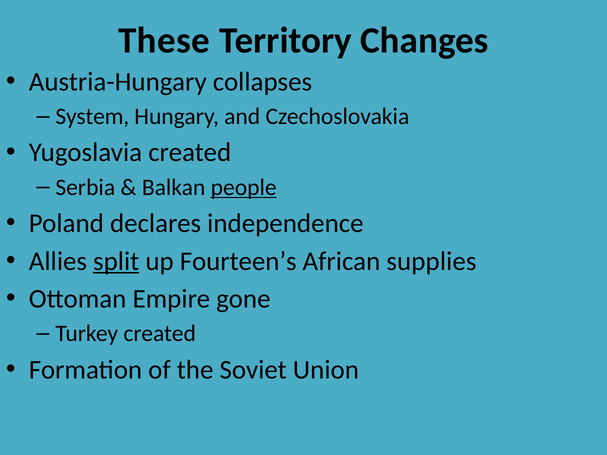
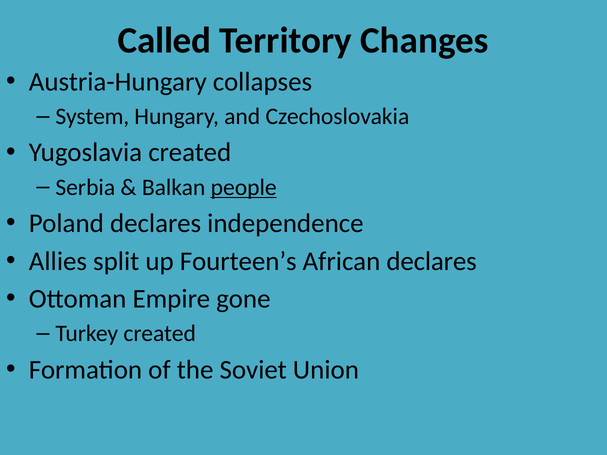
These: These -> Called
split underline: present -> none
African supplies: supplies -> declares
